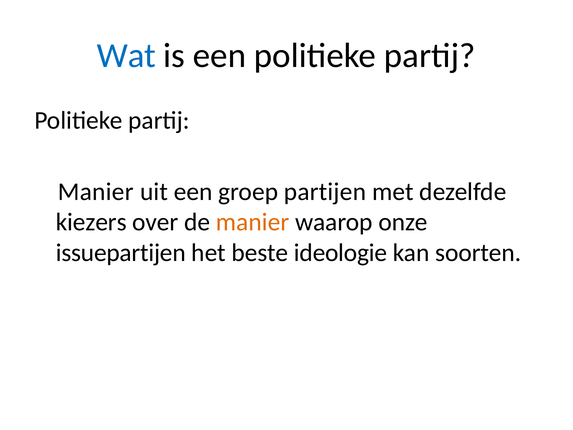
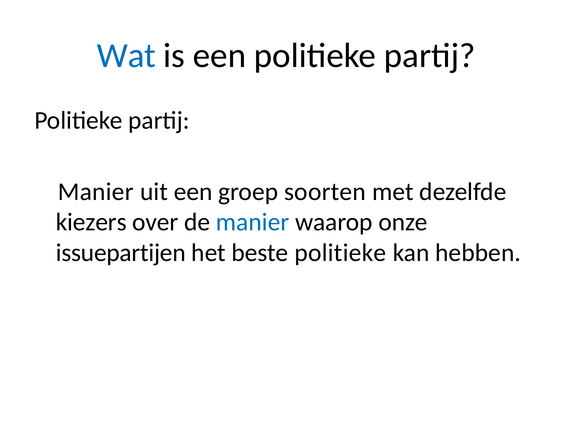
partijen: partijen -> soorten
manier at (253, 222) colour: orange -> blue
beste ideologie: ideologie -> politieke
soorten: soorten -> hebben
